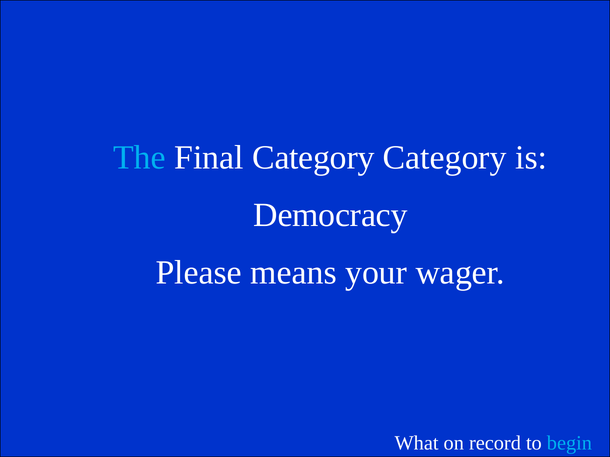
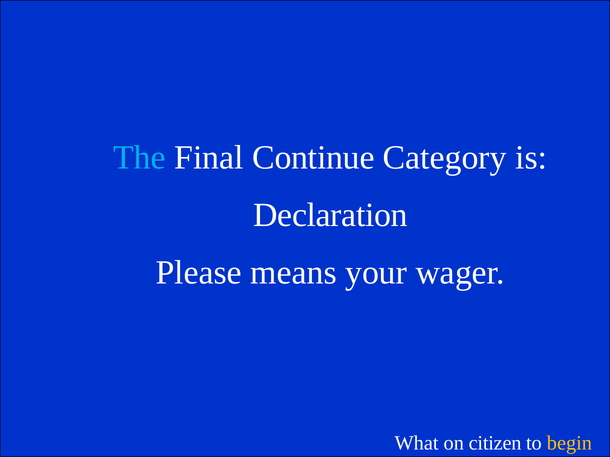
Final Category: Category -> Continue
Democracy: Democracy -> Declaration
record: record -> citizen
begin colour: light blue -> yellow
